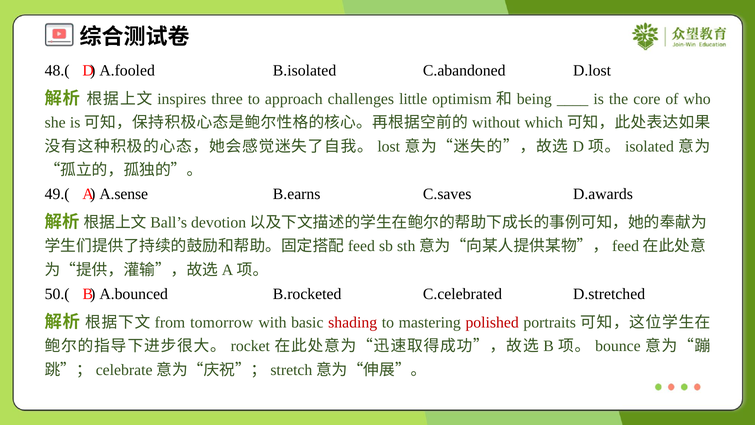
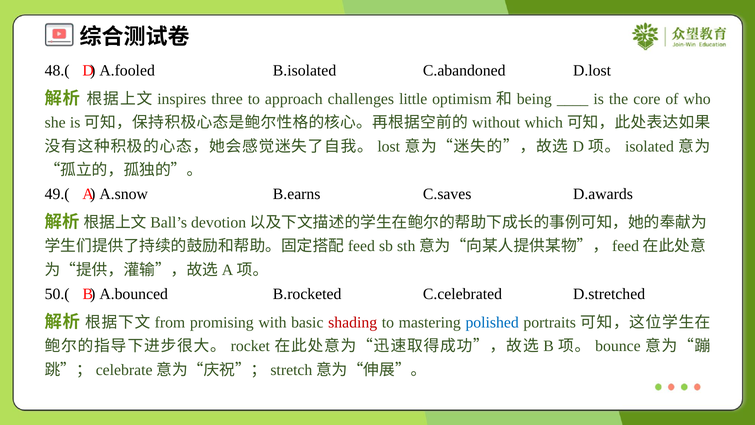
A.sense: A.sense -> A.snow
tomorrow: tomorrow -> promising
polished colour: red -> blue
